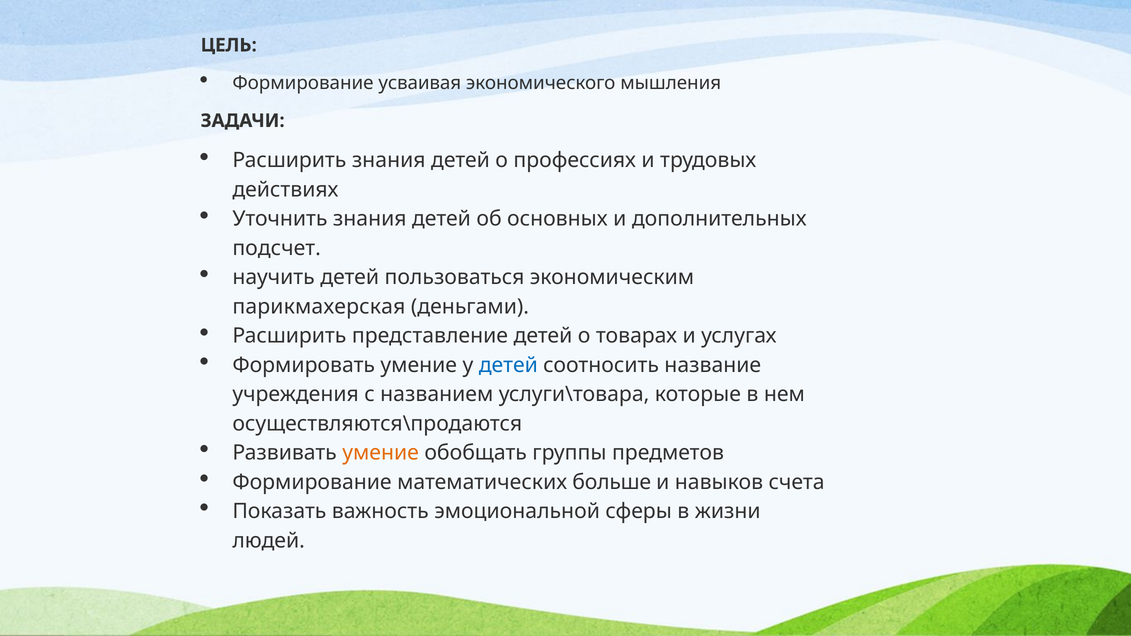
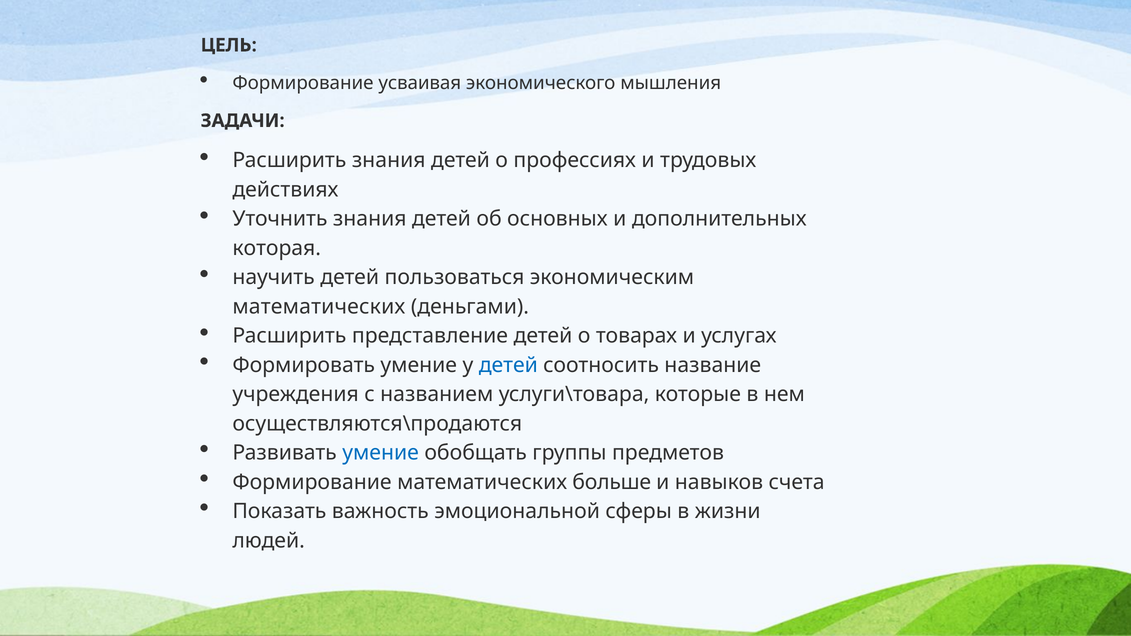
подсчет: подсчет -> которая
парикмахерская at (319, 307): парикмахерская -> математических
умение at (381, 453) colour: orange -> blue
